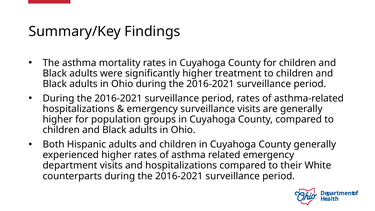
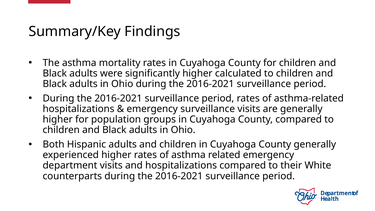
treatment: treatment -> calculated
